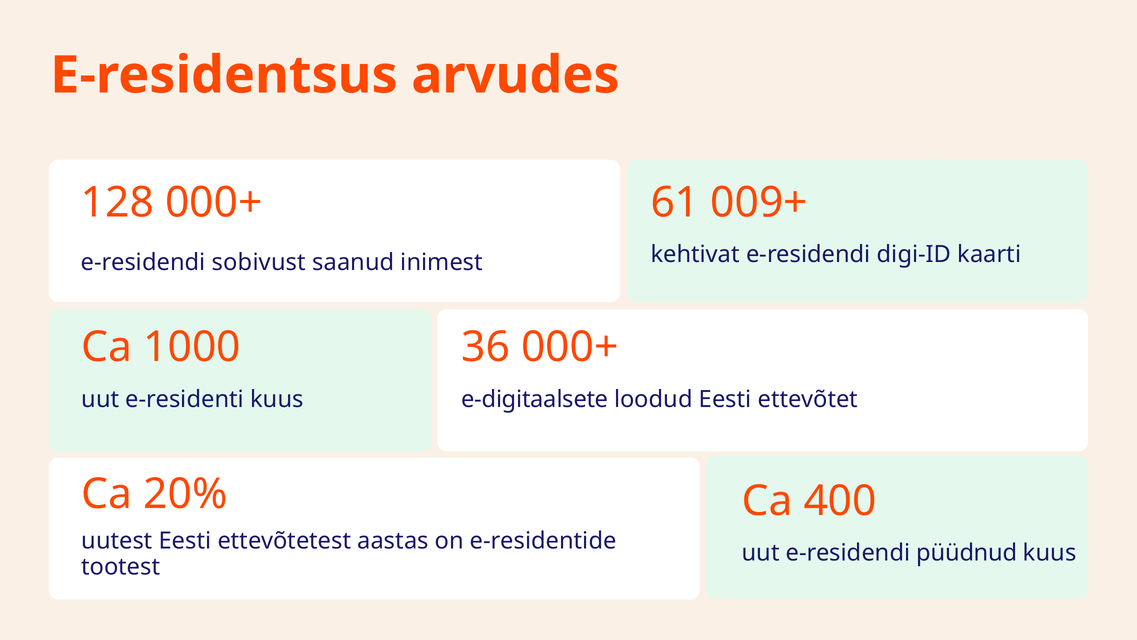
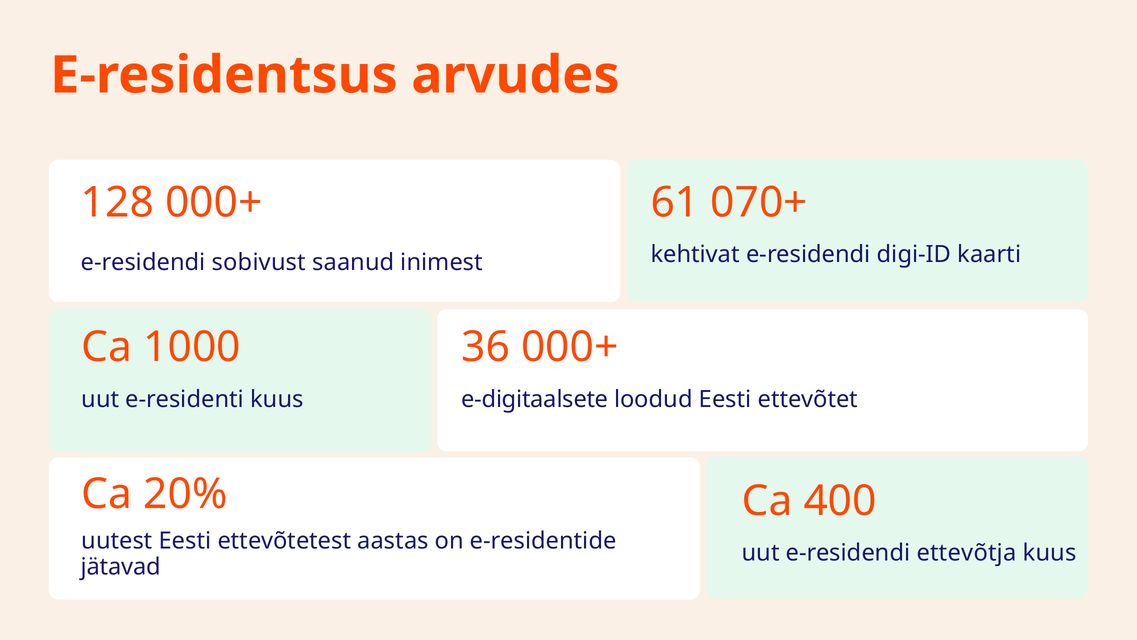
009+: 009+ -> 070+
püüdnud: püüdnud -> ettevõtja
tootest: tootest -> jätavad
